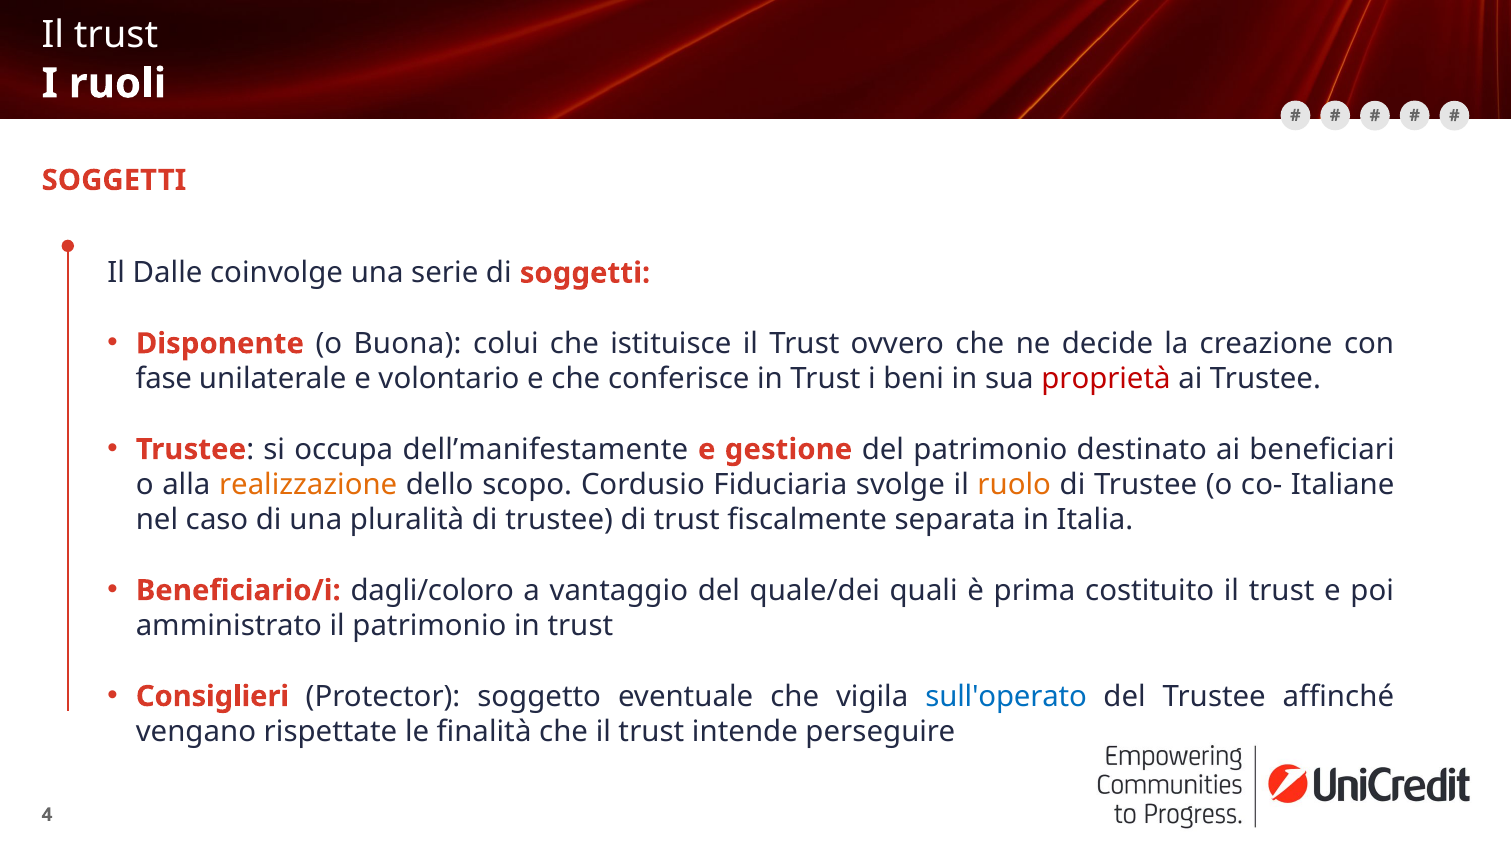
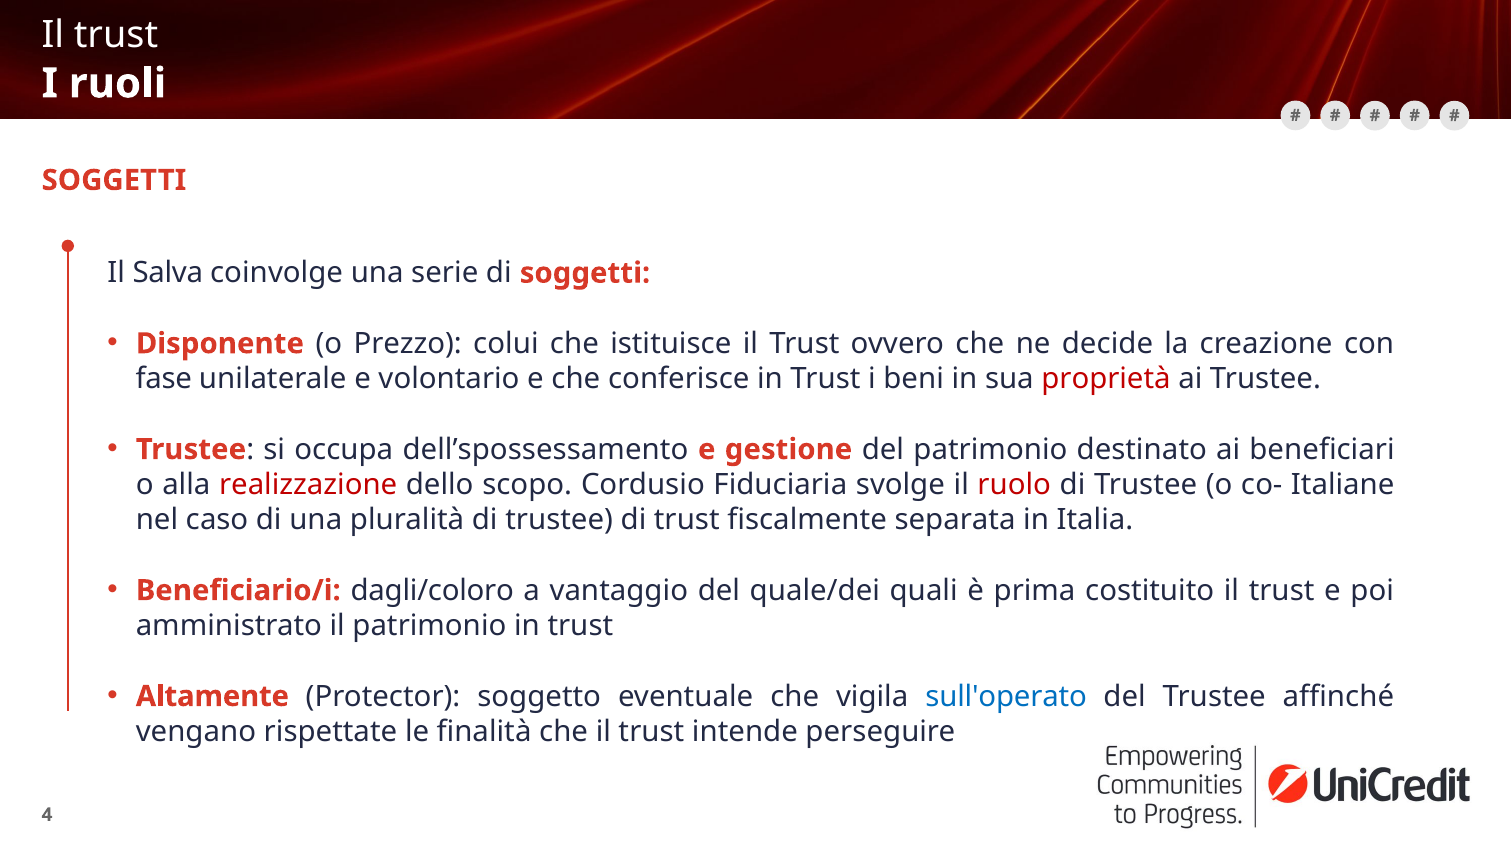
Dalle: Dalle -> Salva
Buona: Buona -> Prezzo
dell’manifestamente: dell’manifestamente -> dell’spossessamento
realizzazione colour: orange -> red
ruolo colour: orange -> red
Consiglieri: Consiglieri -> Altamente
